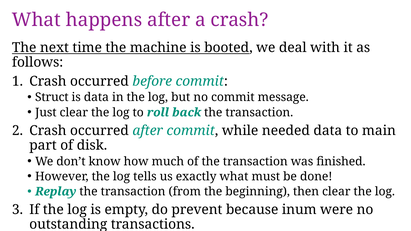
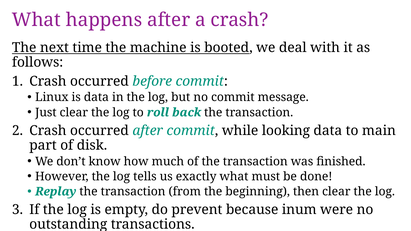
Struct: Struct -> Linux
needed: needed -> looking
